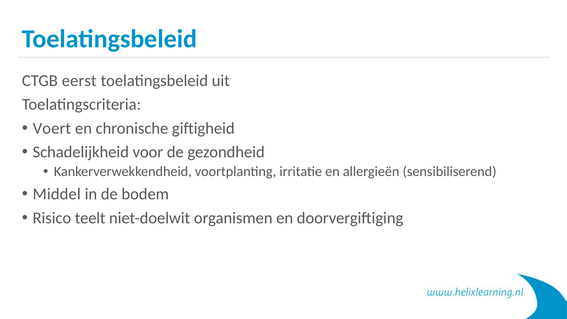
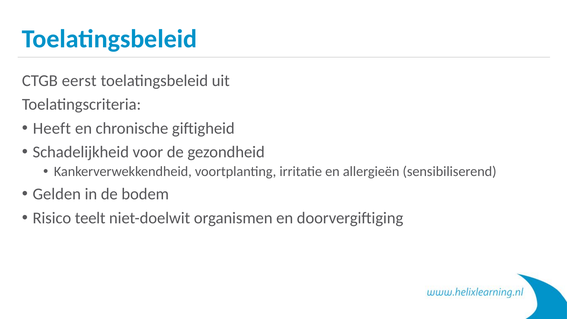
Voert: Voert -> Heeft
Middel: Middel -> Gelden
